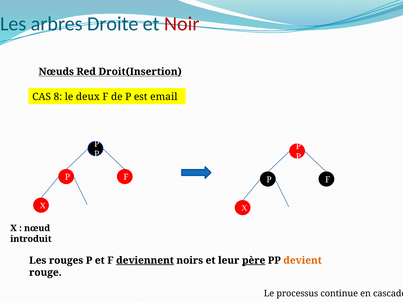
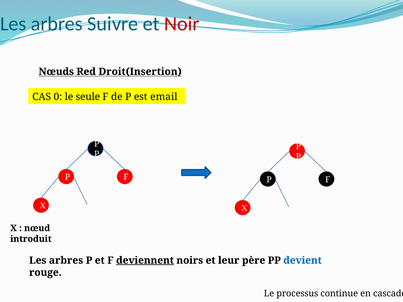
Droite: Droite -> Suivre
8: 8 -> 0
deux: deux -> seule
rouges at (66, 261): rouges -> arbres
père underline: present -> none
devient colour: orange -> blue
